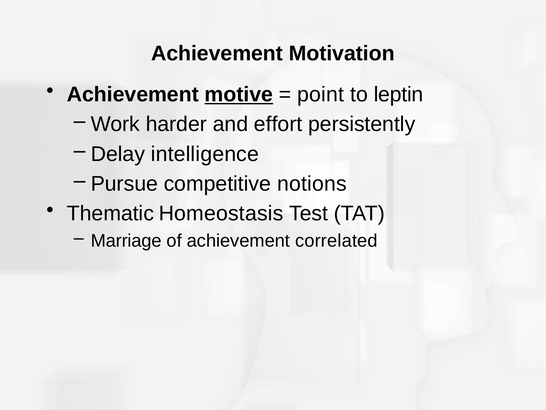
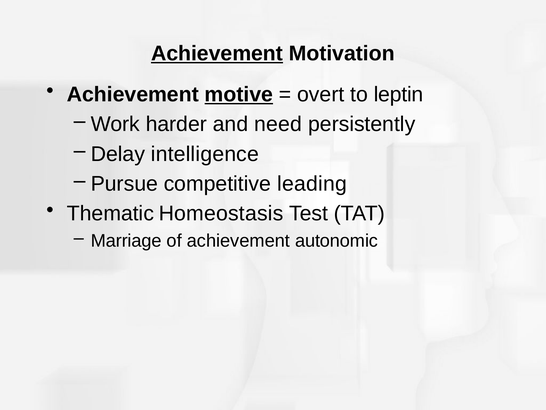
Achievement at (217, 53) underline: none -> present
point: point -> overt
effort: effort -> need
notions: notions -> leading
correlated: correlated -> autonomic
